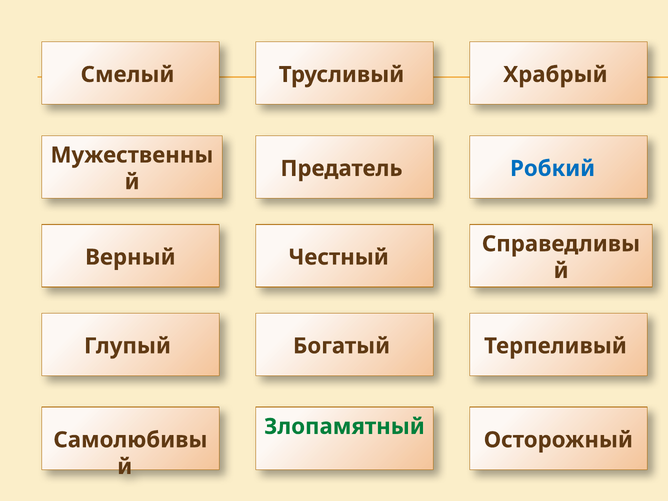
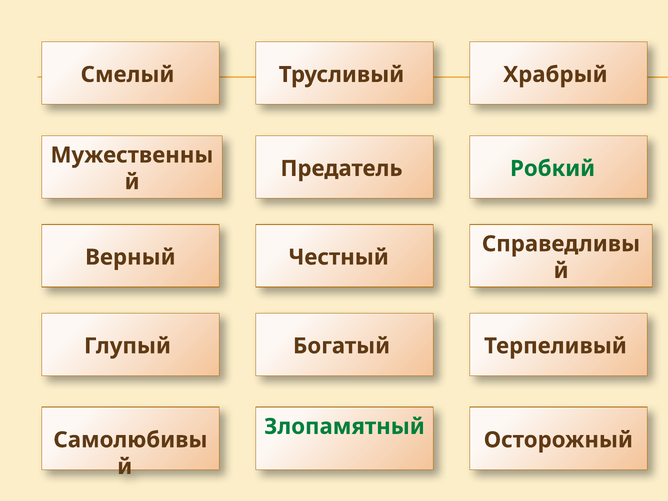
Робкий colour: blue -> green
